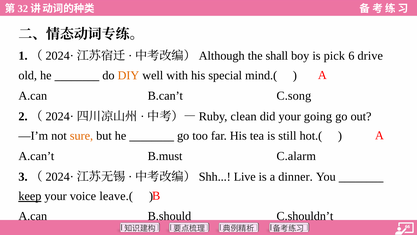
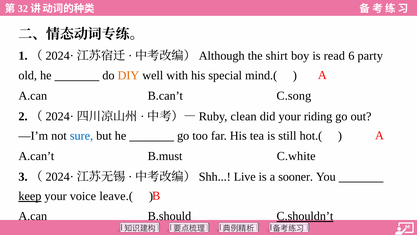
shall: shall -> shirt
pick: pick -> read
drive: drive -> party
going: going -> riding
sure colour: orange -> blue
C.alarm: C.alarm -> C.white
dinner: dinner -> sooner
C.shouldn’t underline: none -> present
